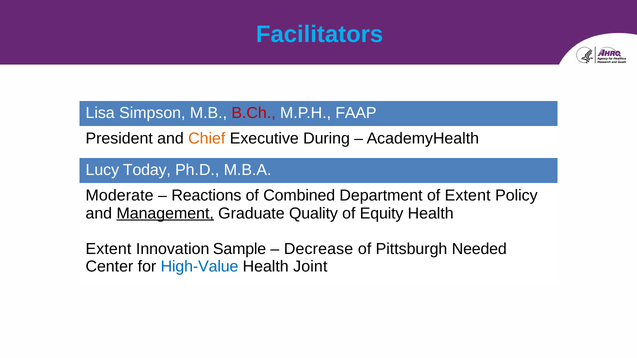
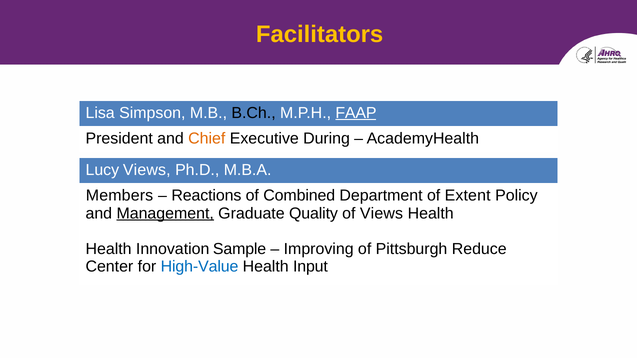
Facilitators colour: light blue -> yellow
B.Ch colour: red -> black
FAAP underline: none -> present
Lucy Today: Today -> Views
Moderate: Moderate -> Members
of Equity: Equity -> Views
Extent at (108, 249): Extent -> Health
Decrease: Decrease -> Improving
Needed: Needed -> Reduce
Joint: Joint -> Input
